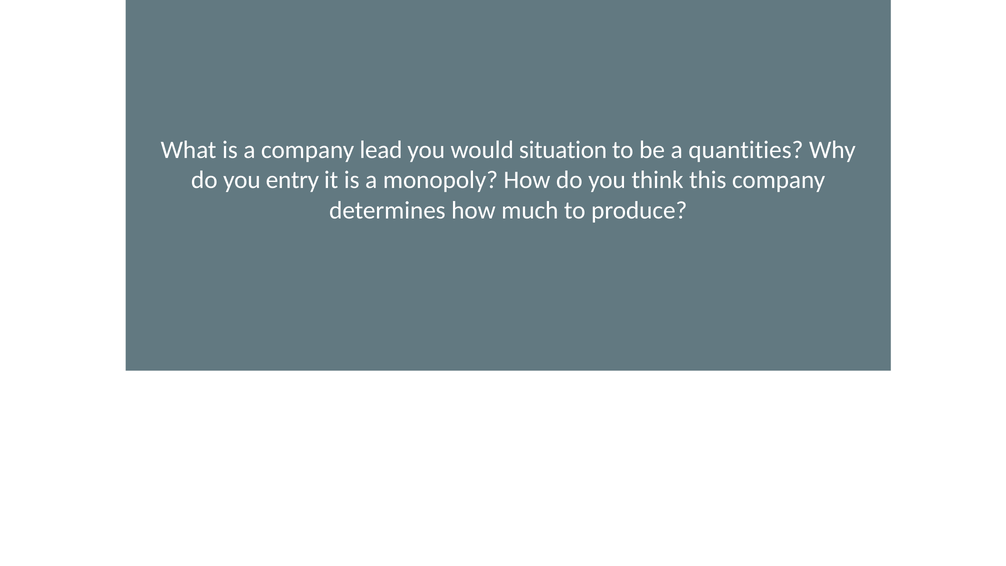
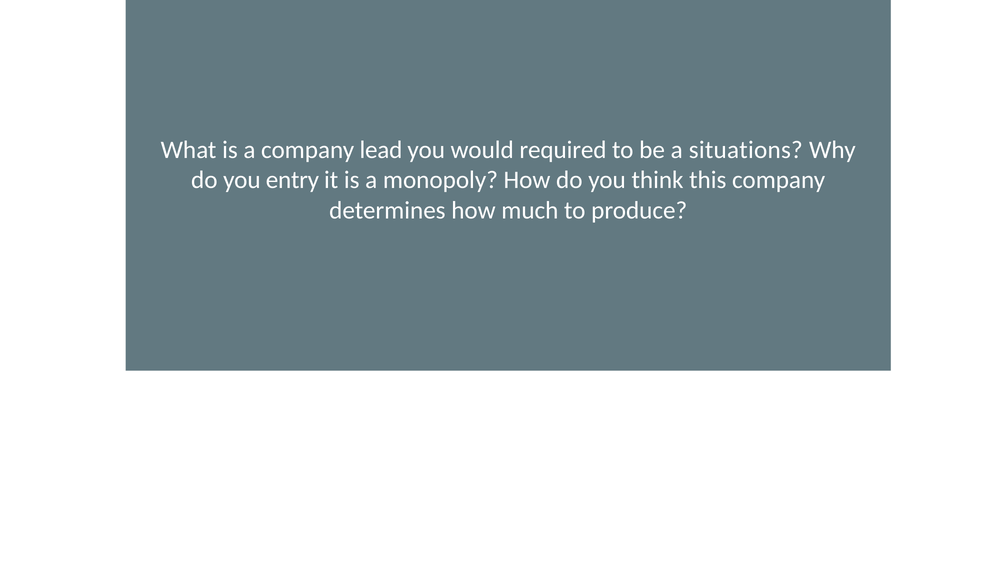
situation: situation -> required
quantities: quantities -> situations
